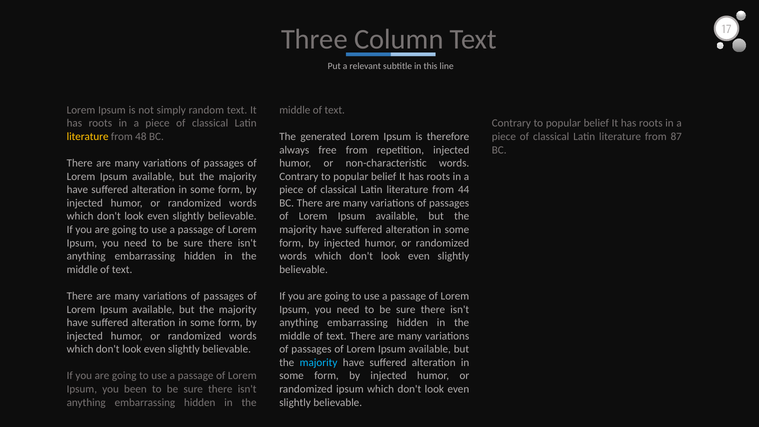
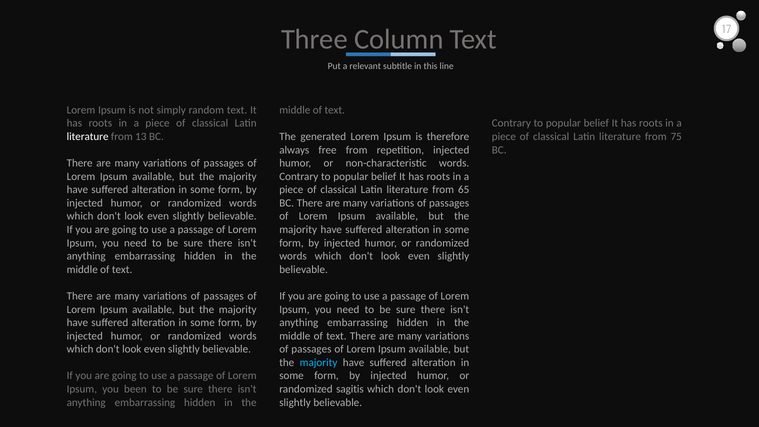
literature at (88, 137) colour: yellow -> white
48: 48 -> 13
87: 87 -> 75
44: 44 -> 65
randomized ipsum: ipsum -> sagitis
